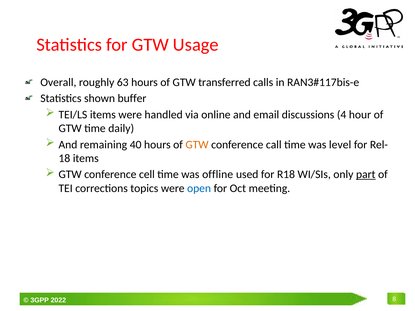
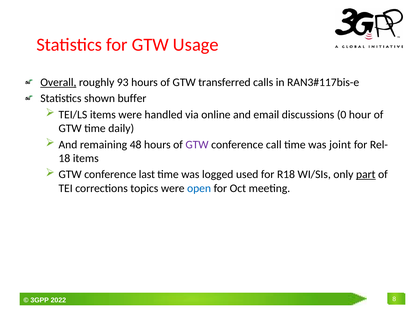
Overall underline: none -> present
63: 63 -> 93
4: 4 -> 0
40: 40 -> 48
GTW at (197, 145) colour: orange -> purple
level: level -> joint
cell: cell -> last
offline: offline -> logged
